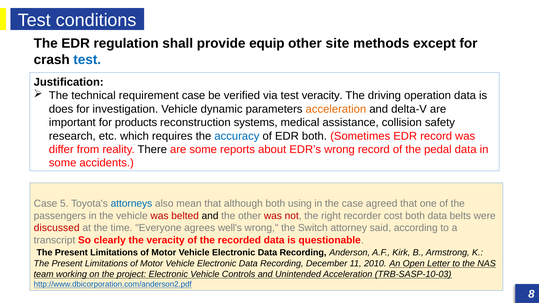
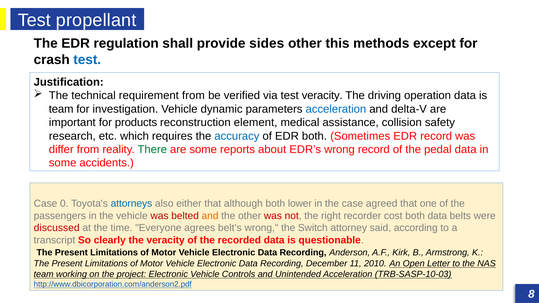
conditions: conditions -> propellant
equip: equip -> sides
site: site -> this
requirement case: case -> from
does at (61, 109): does -> team
acceleration at (336, 109) colour: orange -> blue
systems: systems -> element
There colour: black -> green
5: 5 -> 0
mean: mean -> either
using: using -> lower
and at (210, 216) colour: black -> orange
well's: well's -> belt's
